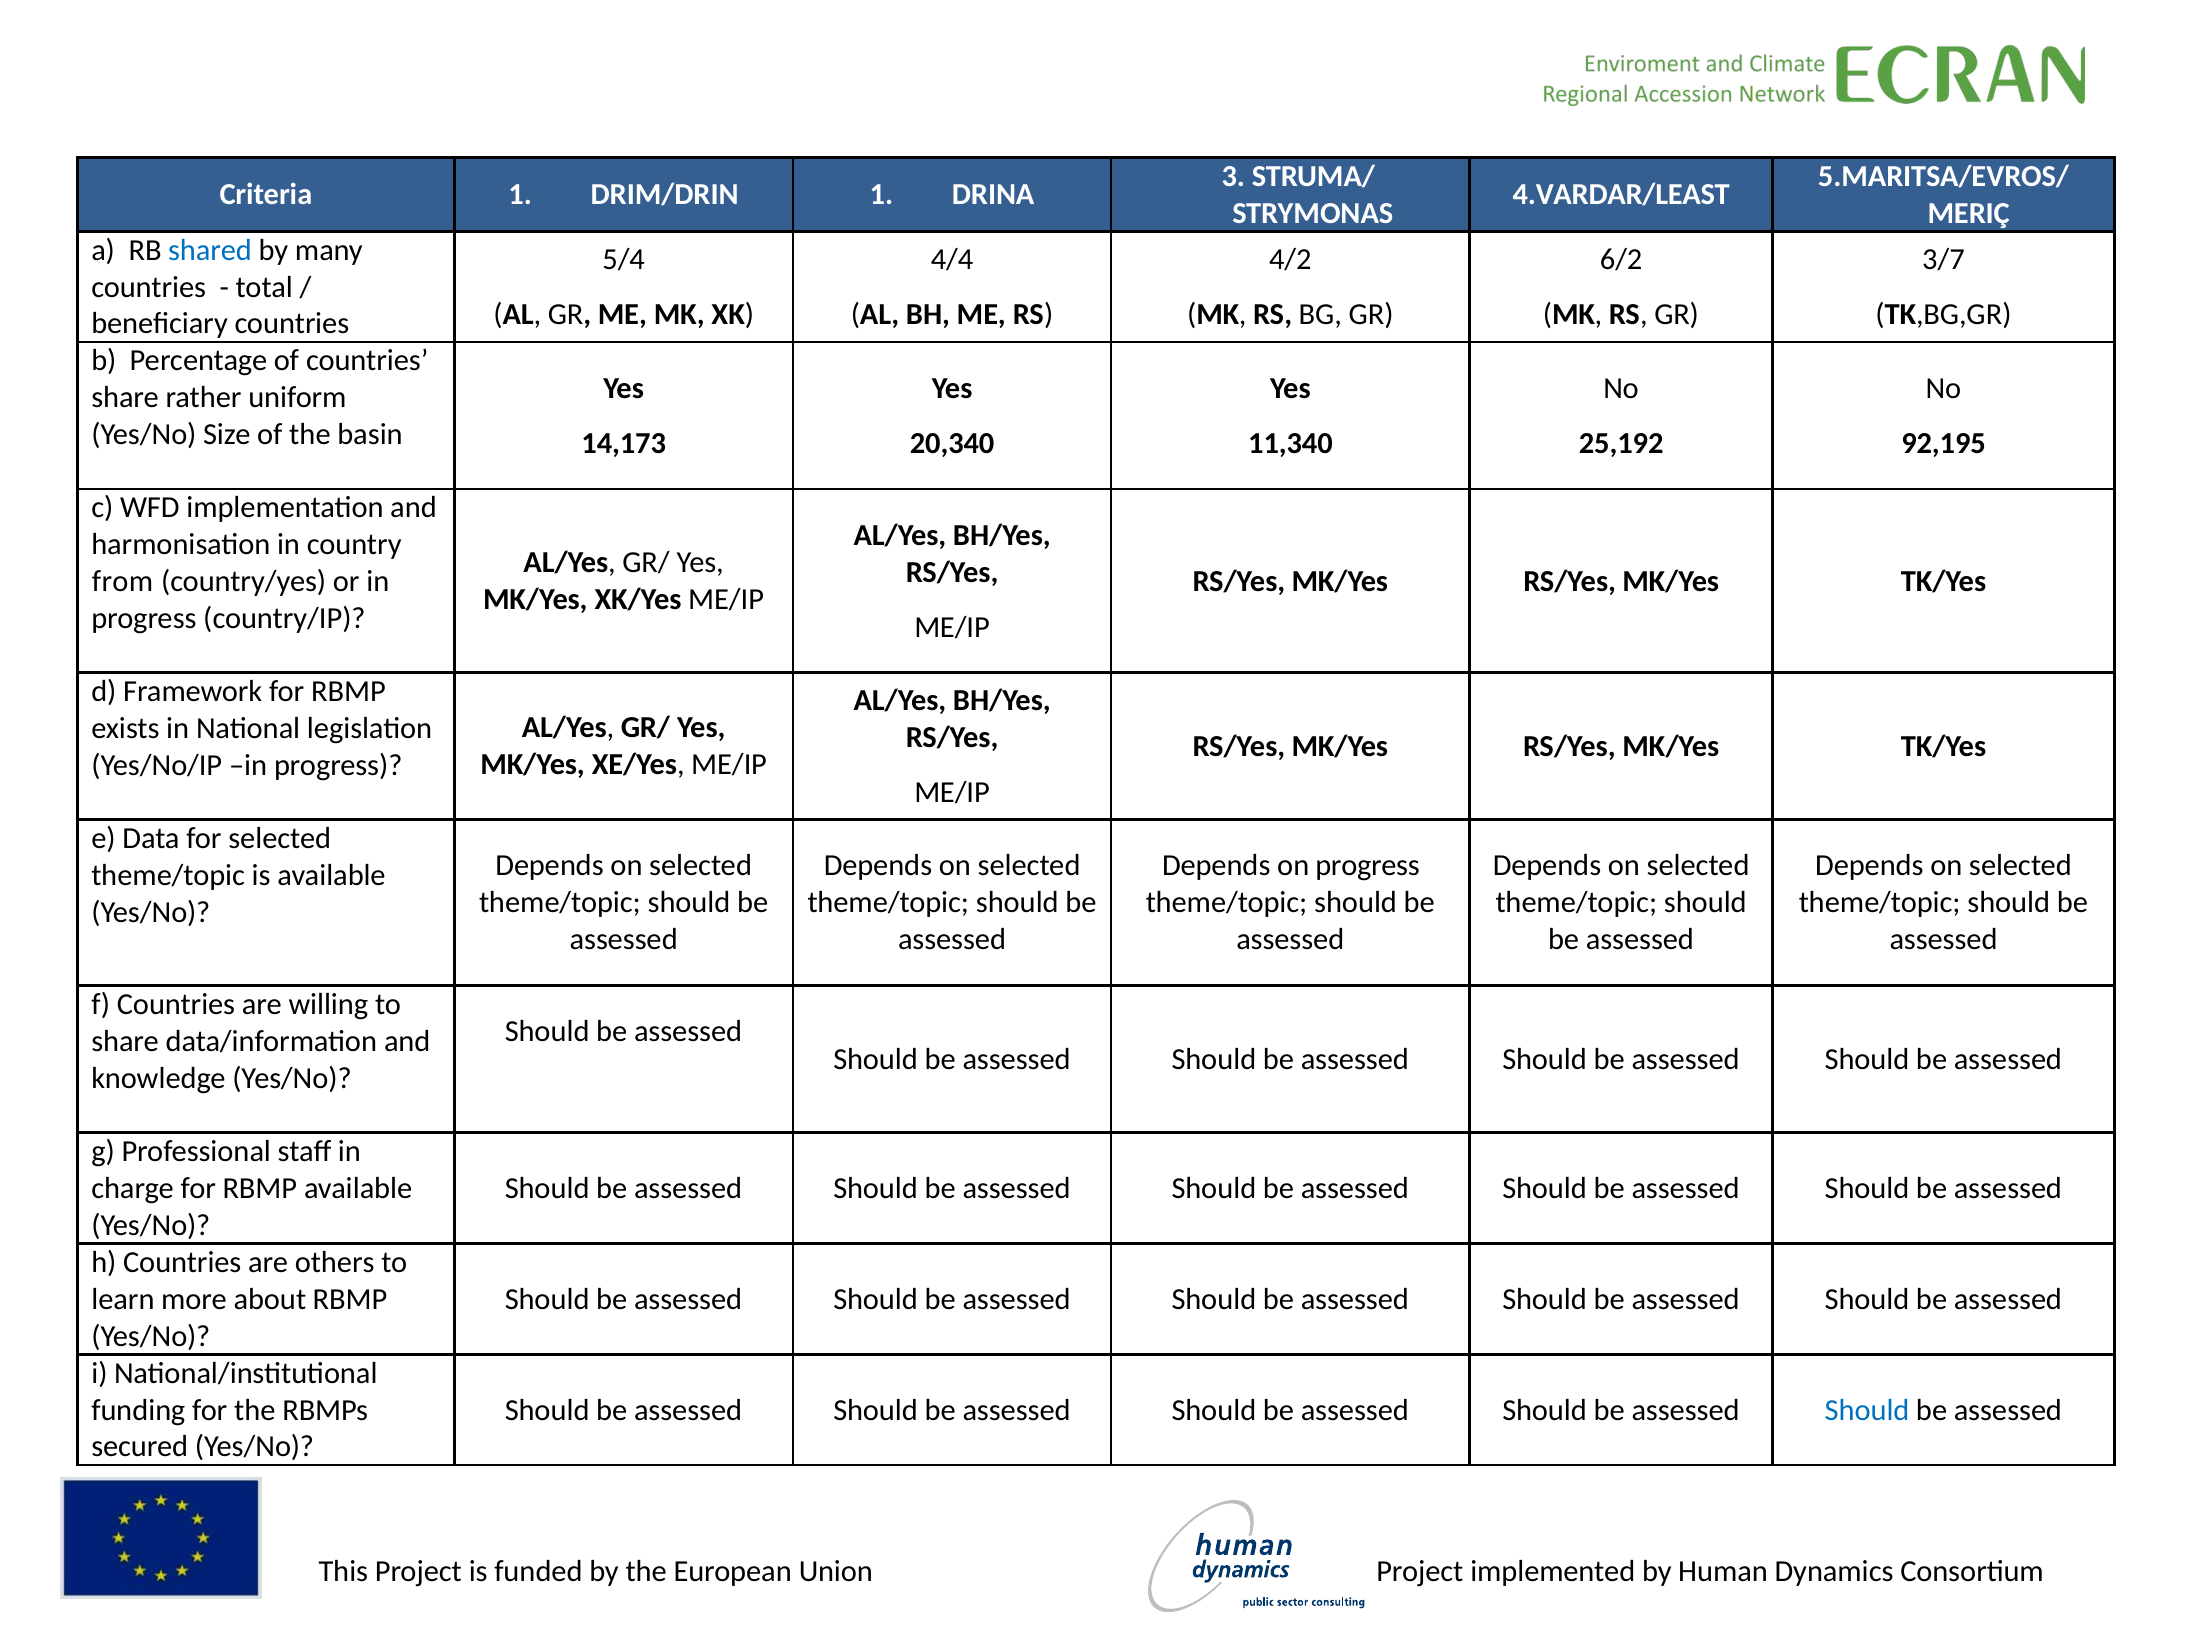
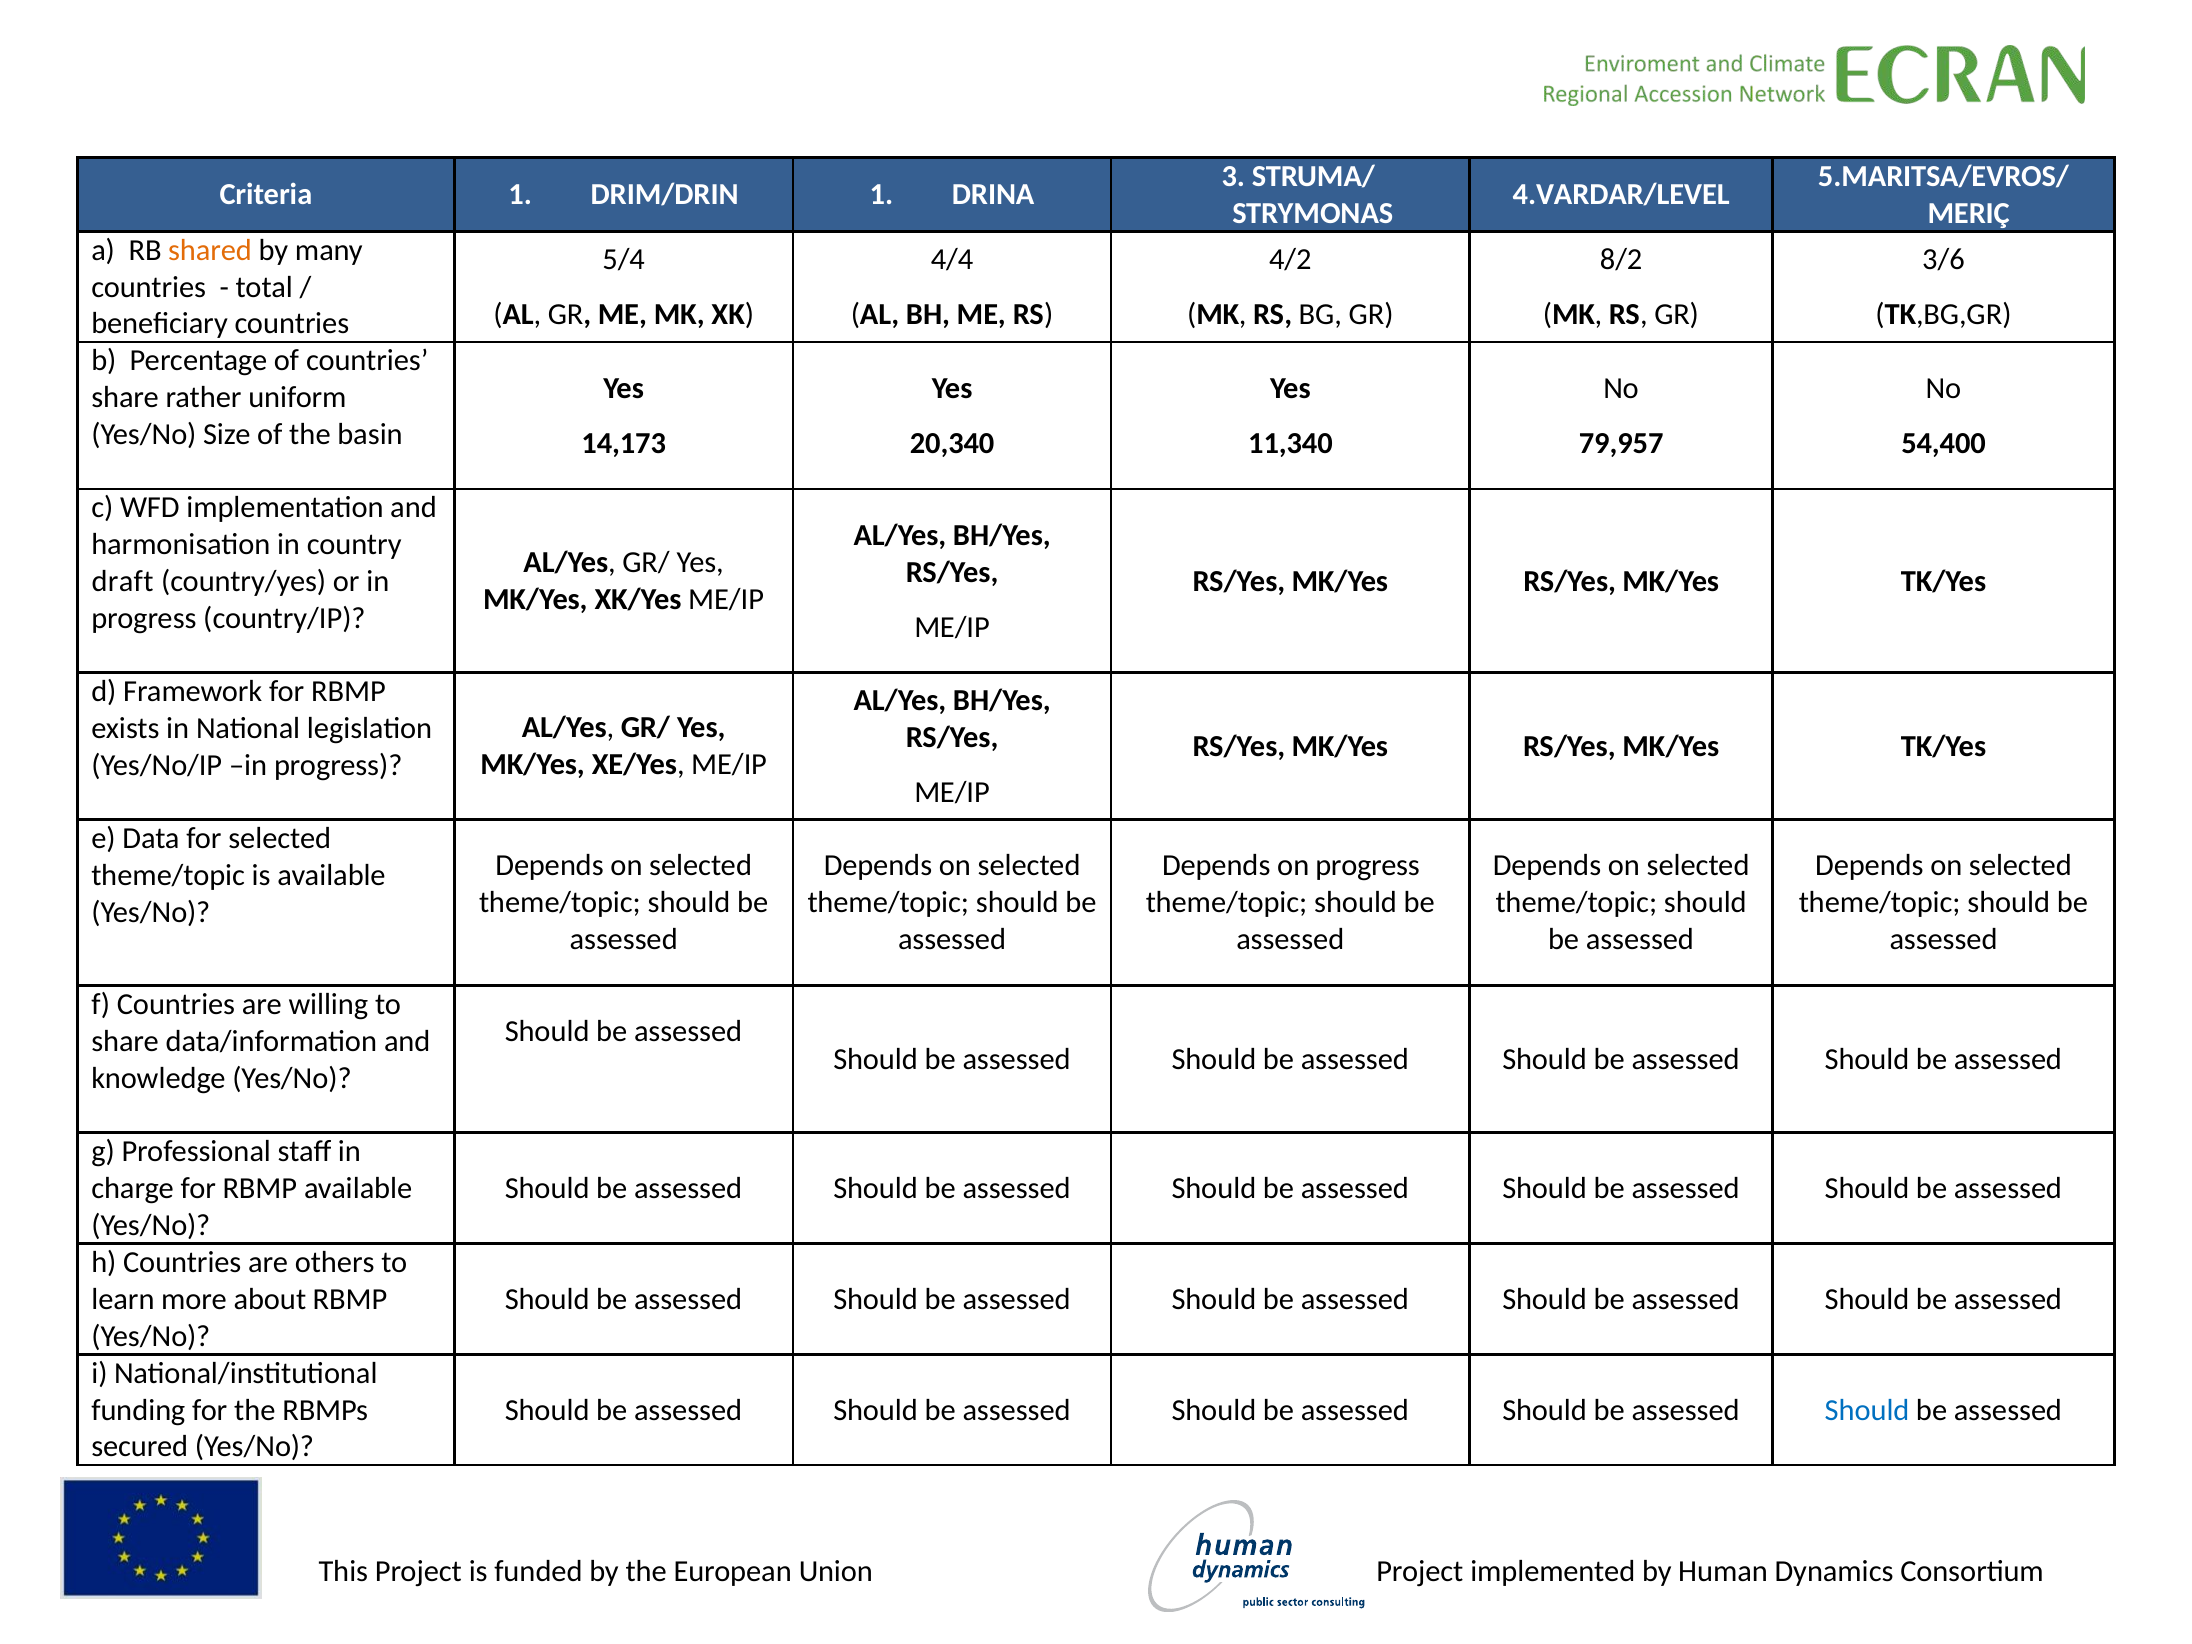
4.VARDAR/LEAST: 4.VARDAR/LEAST -> 4.VARDAR/LEVEL
shared colour: blue -> orange
6/2: 6/2 -> 8/2
3/7: 3/7 -> 3/6
25,192: 25,192 -> 79,957
92,195: 92,195 -> 54,400
from: from -> draft
